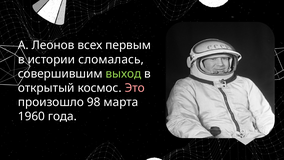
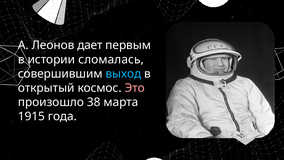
всех: всех -> дает
выход colour: light green -> light blue
98: 98 -> 38
1960: 1960 -> 1915
